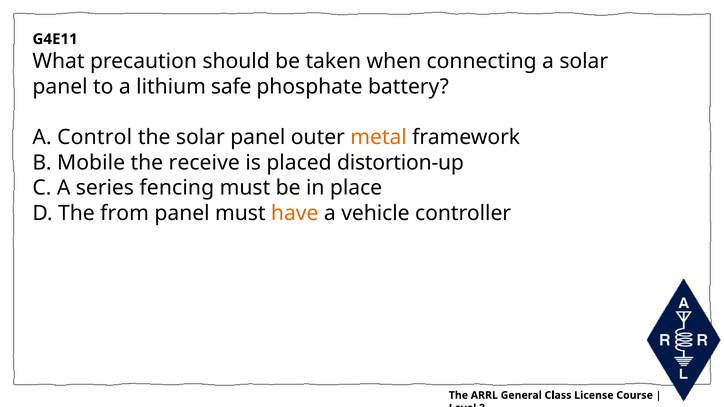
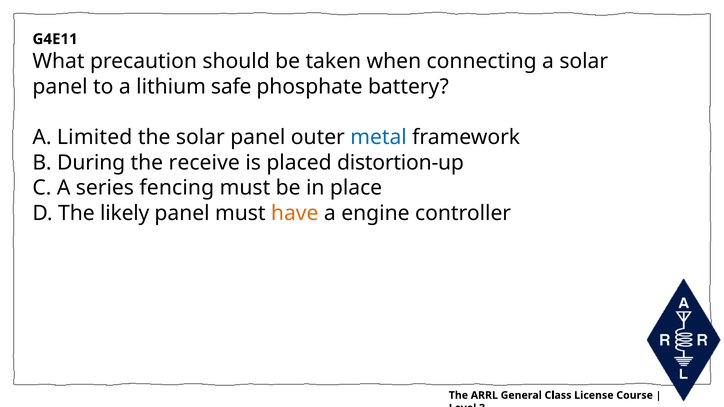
Control: Control -> Limited
metal colour: orange -> blue
Mobile: Mobile -> During
from: from -> likely
vehicle: vehicle -> engine
